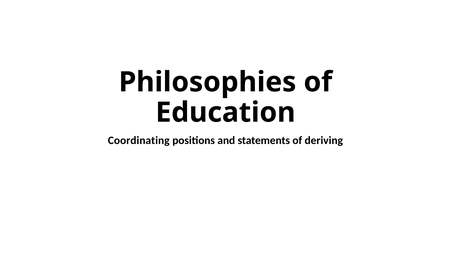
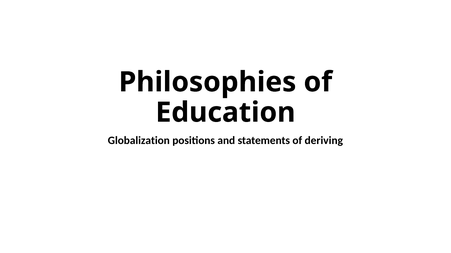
Coordinating: Coordinating -> Globalization
